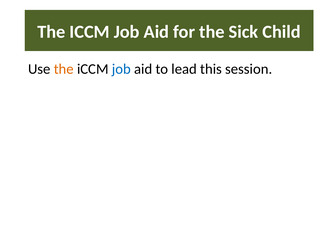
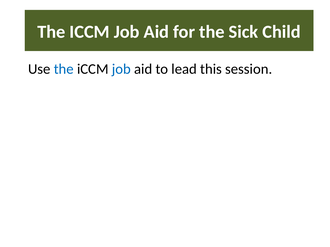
the at (64, 69) colour: orange -> blue
